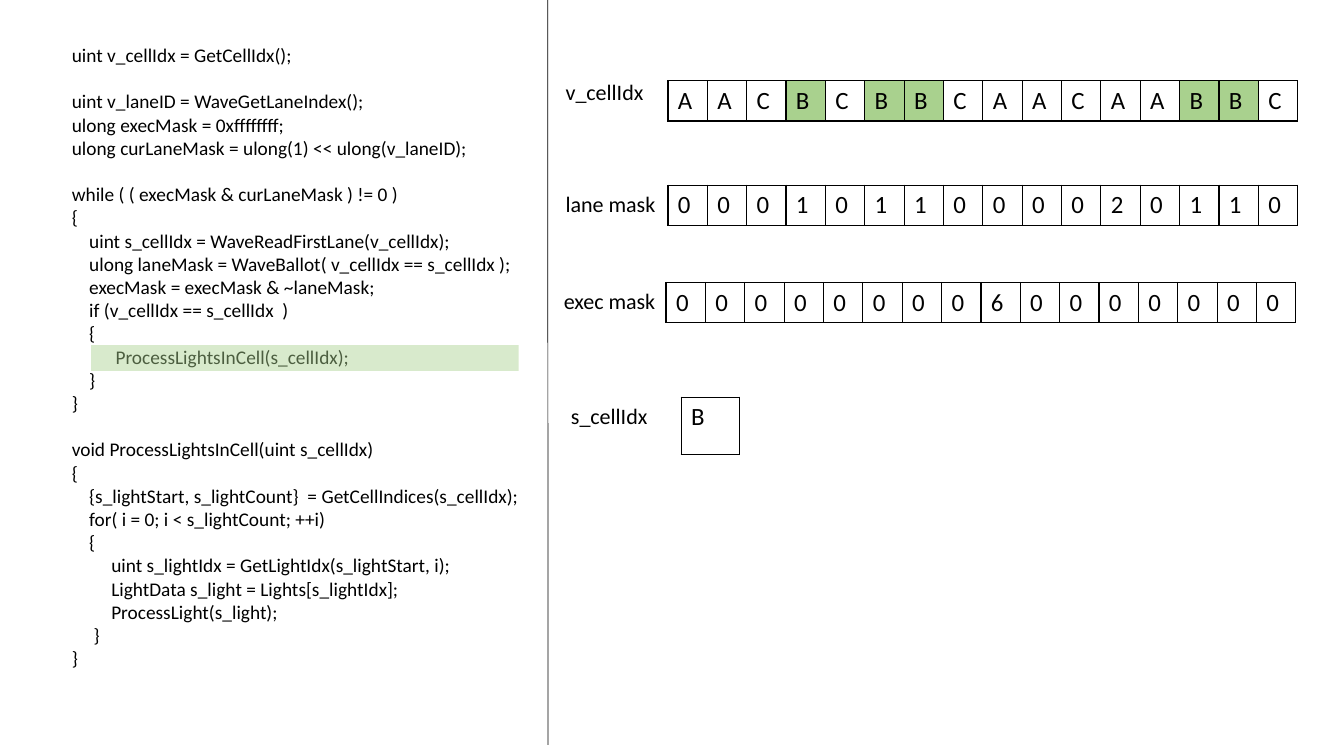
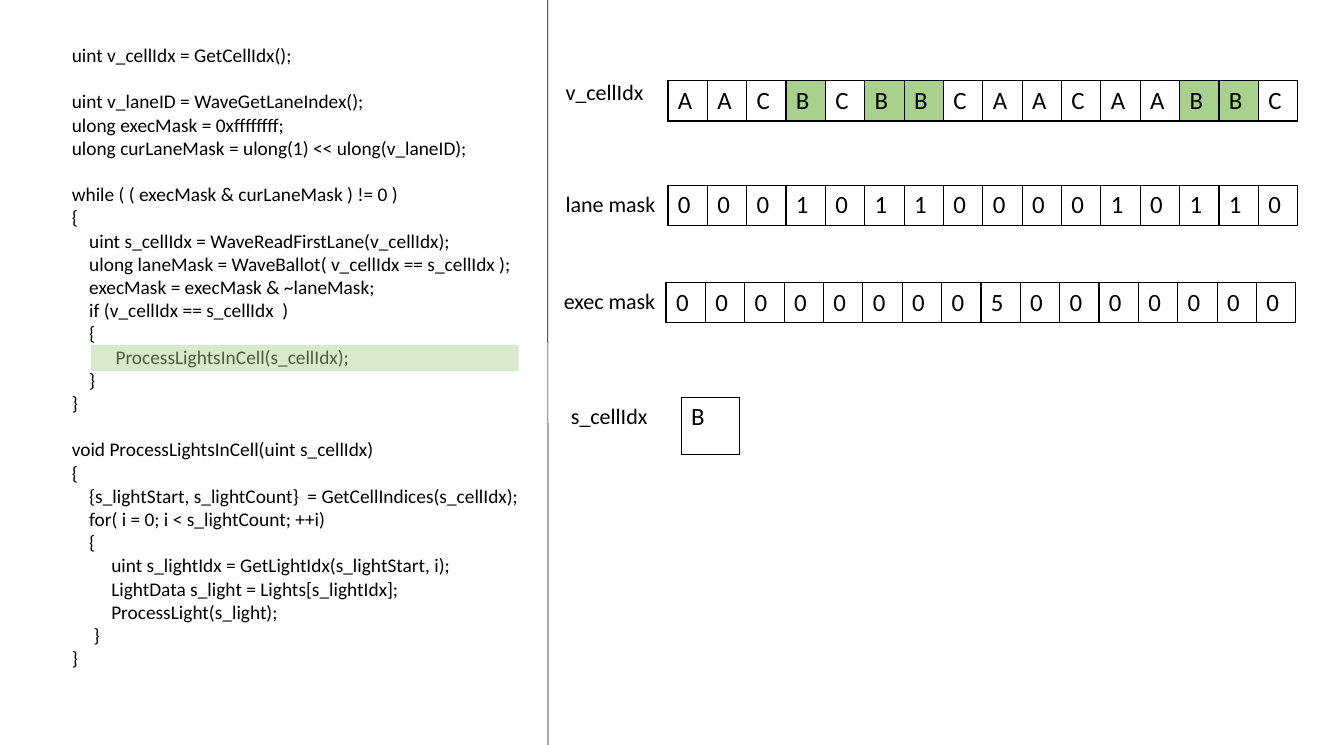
2 at (1117, 206): 2 -> 1
6: 6 -> 5
